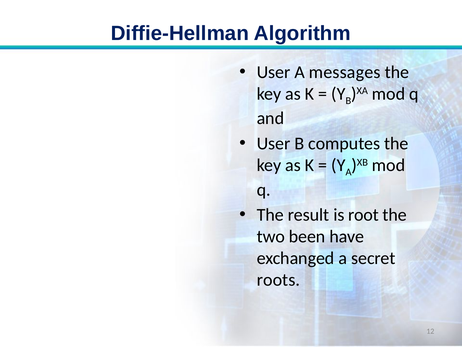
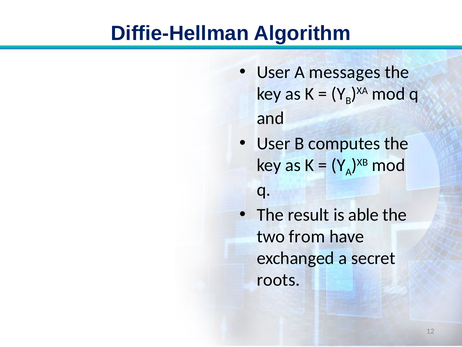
root: root -> able
been: been -> from
